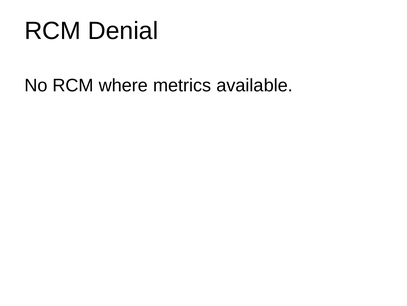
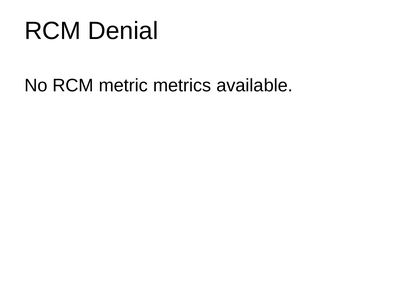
where: where -> metric
